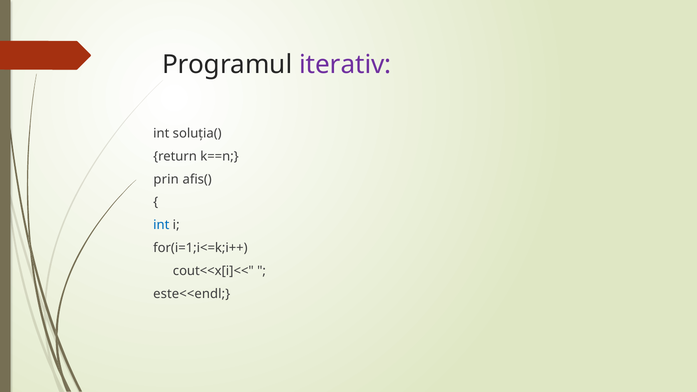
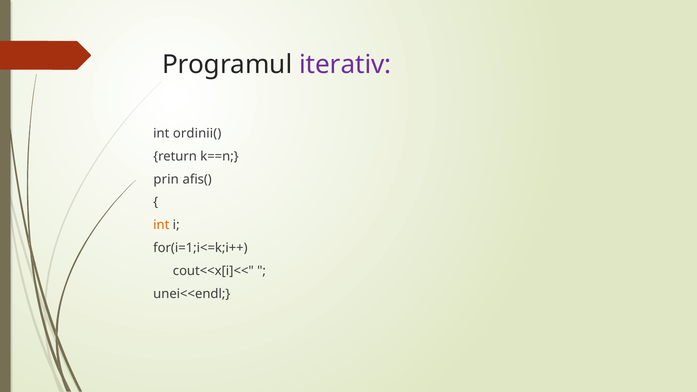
soluţia(: soluţia( -> ordinii(
int at (161, 225) colour: blue -> orange
este<<endl: este<<endl -> unei<<endl
